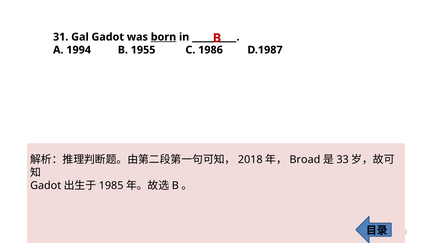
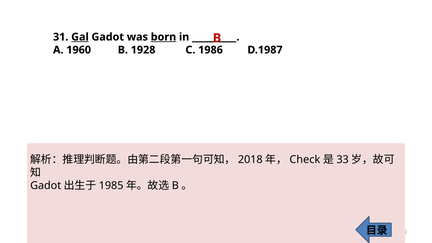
Gal underline: none -> present
1994: 1994 -> 1960
1955: 1955 -> 1928
Broad: Broad -> Check
